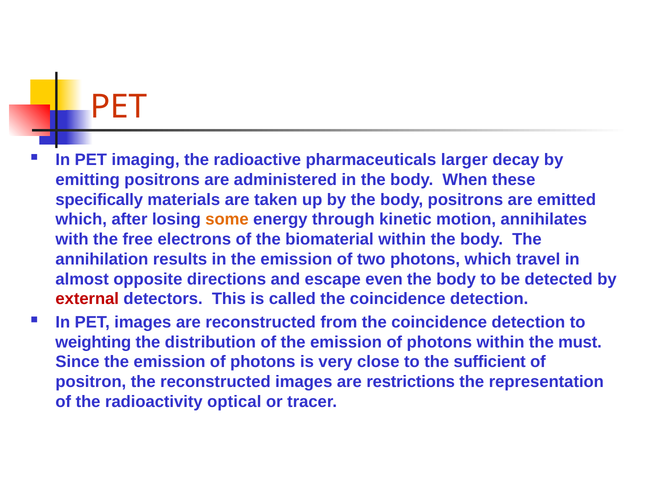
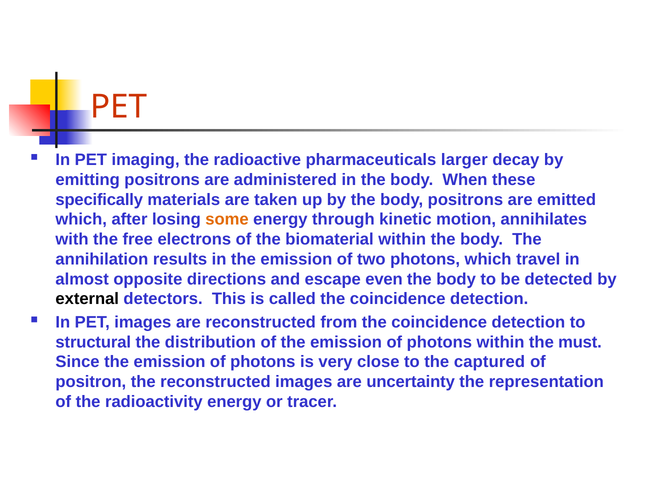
external colour: red -> black
weighting: weighting -> structural
sufficient: sufficient -> captured
restrictions: restrictions -> uncertainty
radioactivity optical: optical -> energy
